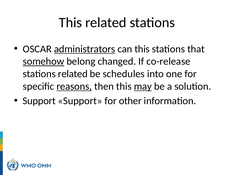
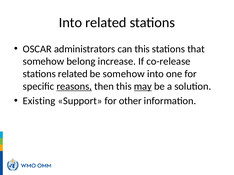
This at (70, 23): This -> Into
administrators underline: present -> none
somehow at (44, 62) underline: present -> none
changed: changed -> increase
be schedules: schedules -> somehow
Support at (39, 101): Support -> Existing
